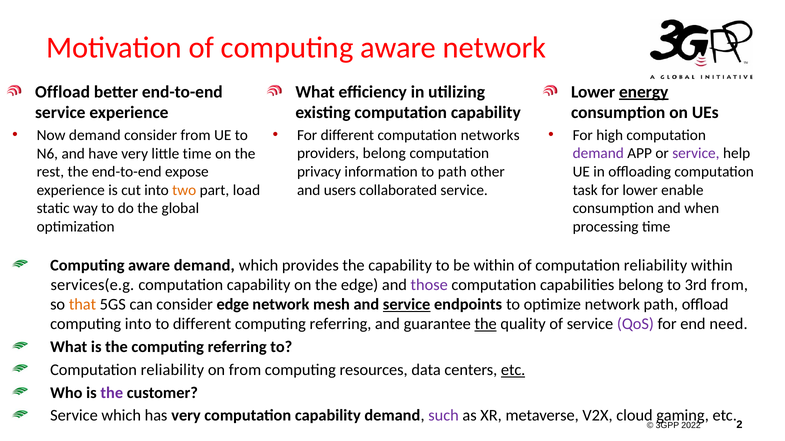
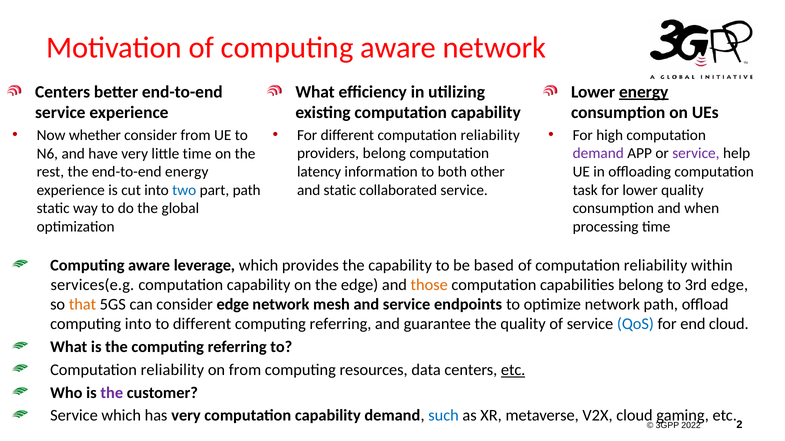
Offload at (63, 92): Offload -> Centers
Now demand: demand -> whether
different computation networks: networks -> reliability
privacy: privacy -> latency
to path: path -> both
end-to-end expose: expose -> energy
and users: users -> static
lower enable: enable -> quality
two colour: orange -> blue
part load: load -> path
aware demand: demand -> leverage
be within: within -> based
those colour: purple -> orange
3rd from: from -> edge
service at (407, 305) underline: present -> none
the at (486, 325) underline: present -> none
QoS colour: purple -> blue
end need: need -> cloud
such colour: purple -> blue
